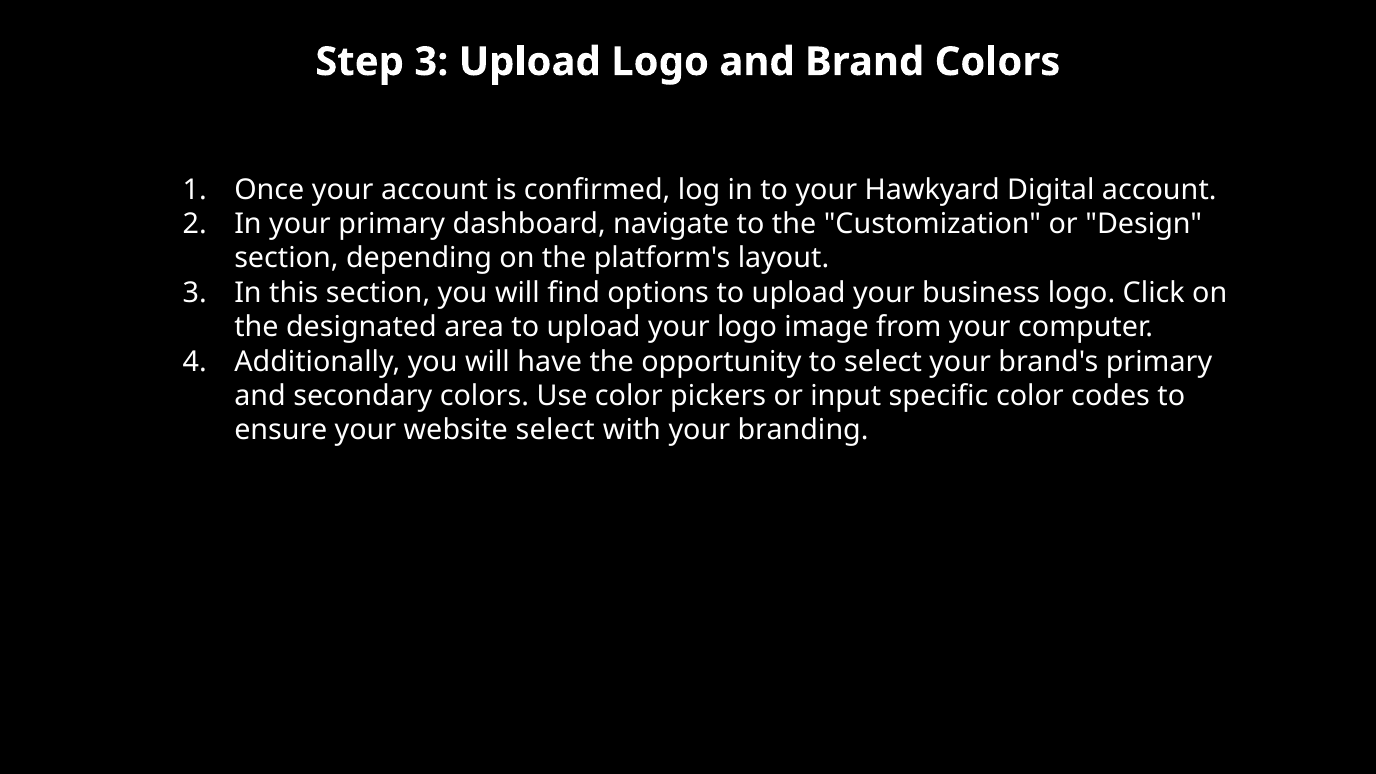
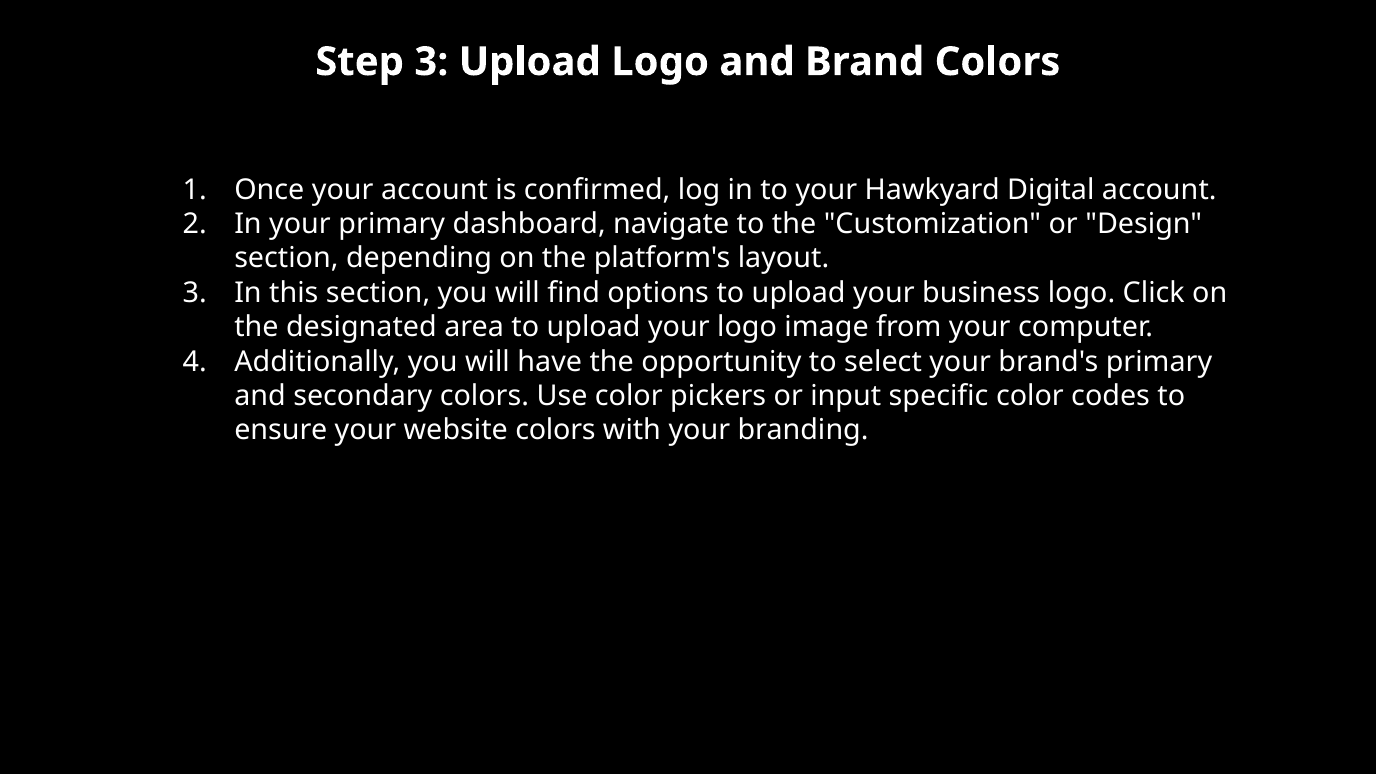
website select: select -> colors
